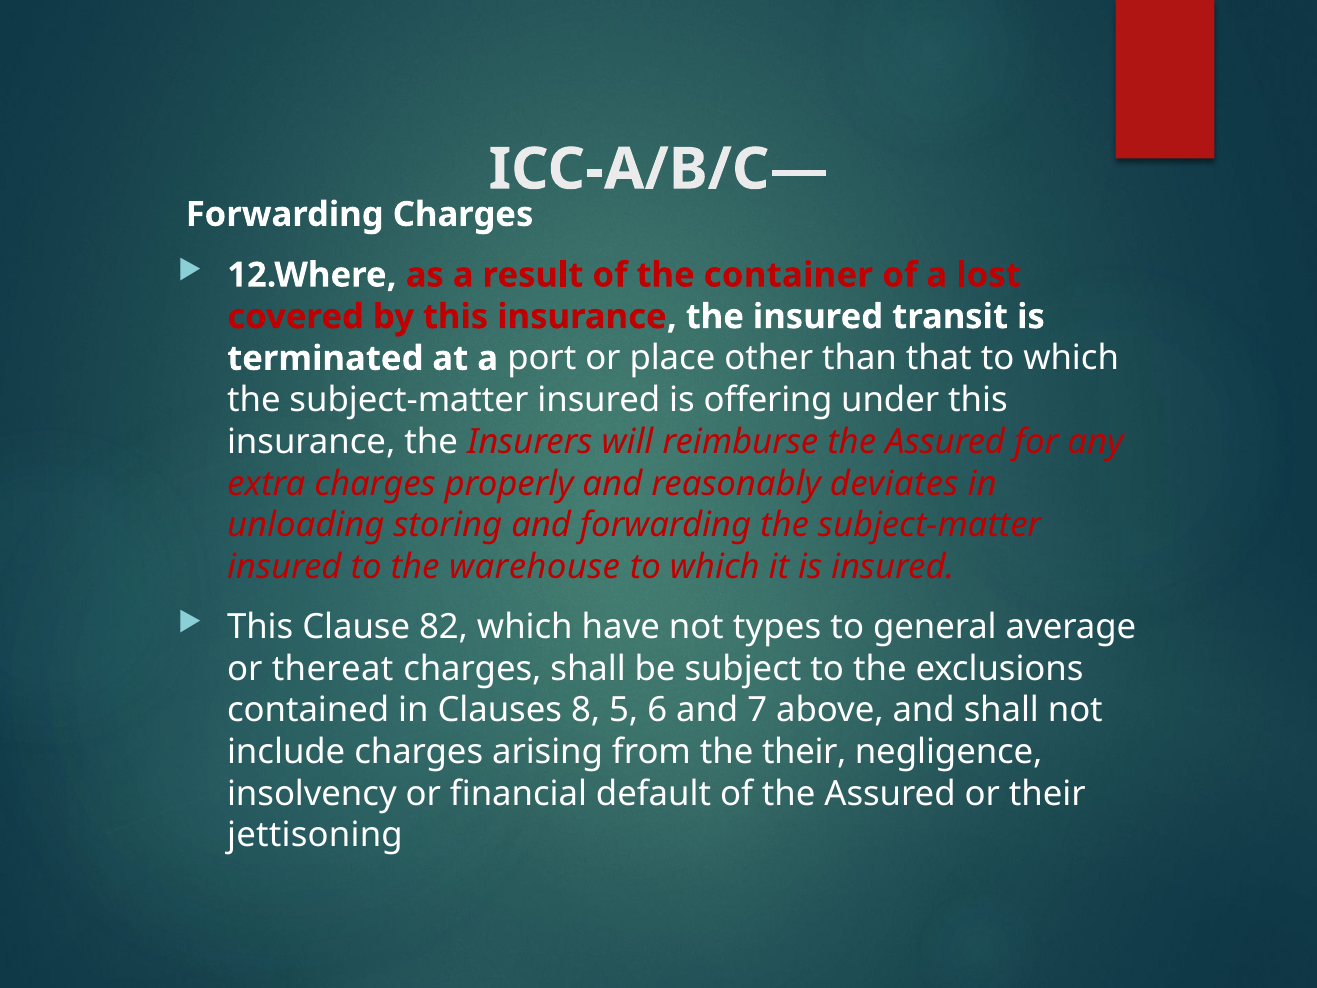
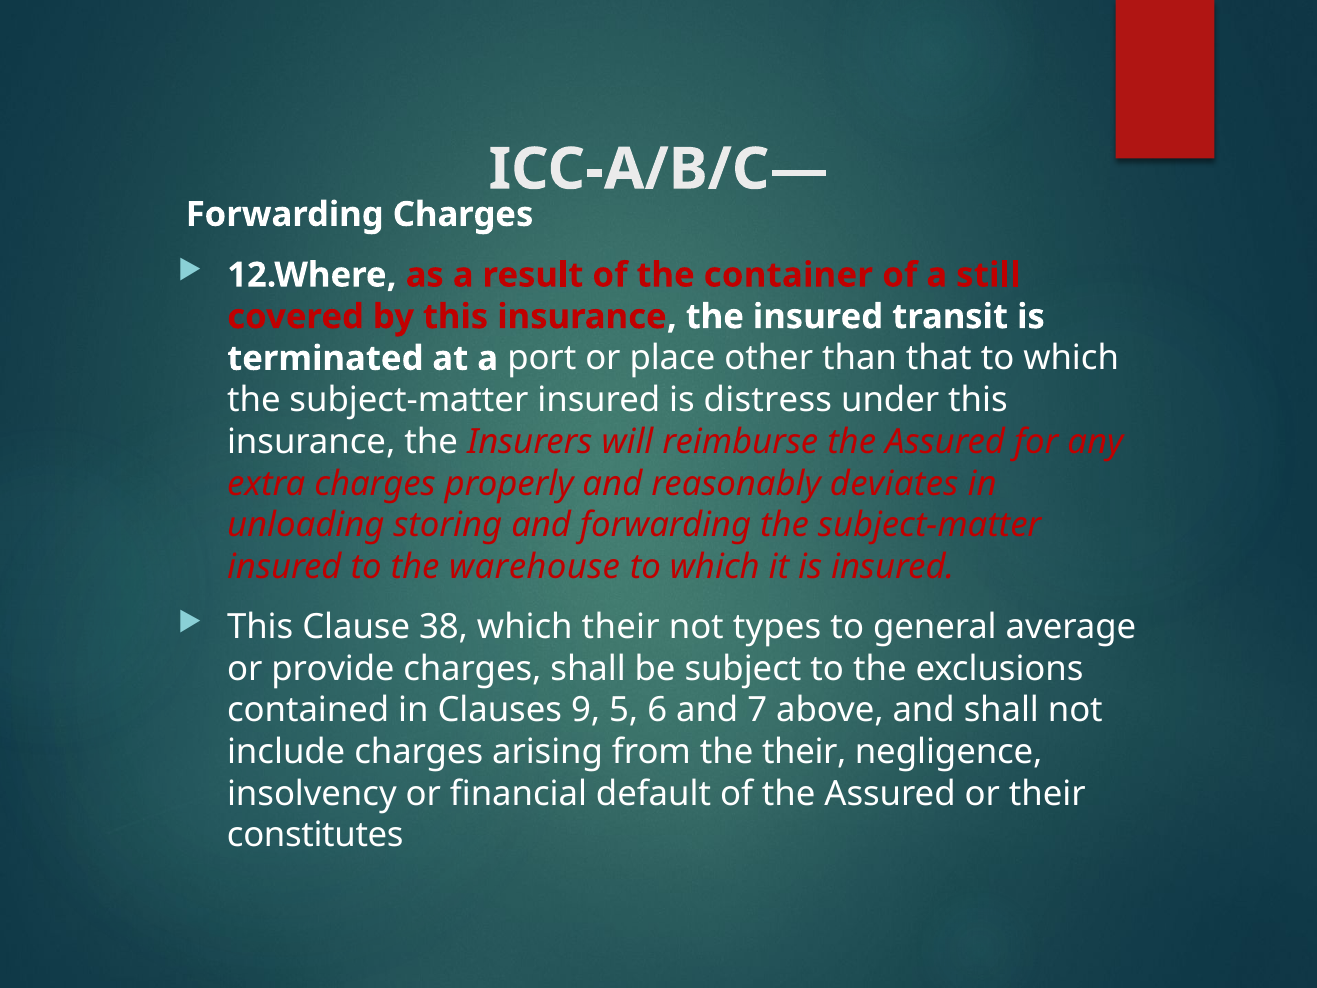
lost: lost -> still
offering: offering -> distress
82: 82 -> 38
which have: have -> their
thereat: thereat -> provide
8: 8 -> 9
jettisoning: jettisoning -> constitutes
